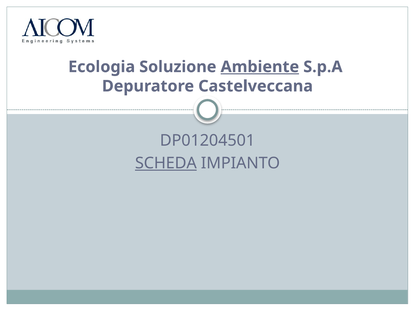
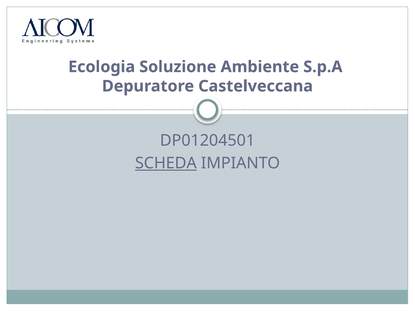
Ambiente underline: present -> none
